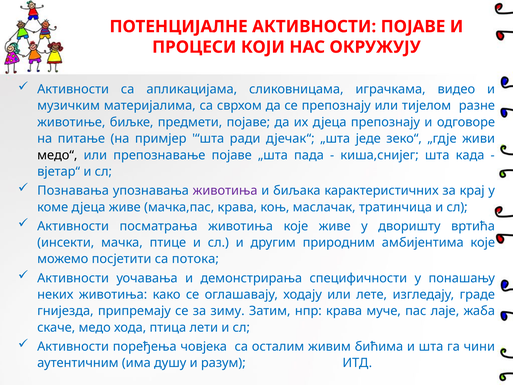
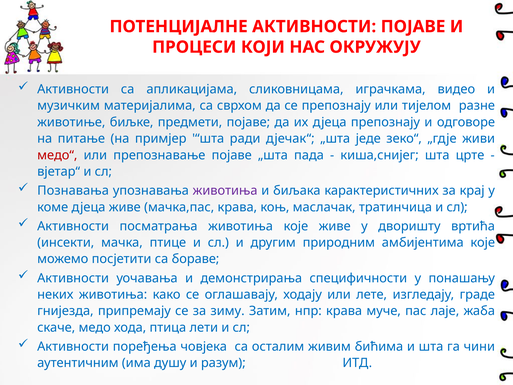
медо“ colour: black -> red
када: када -> црте
потока: потока -> бораве
